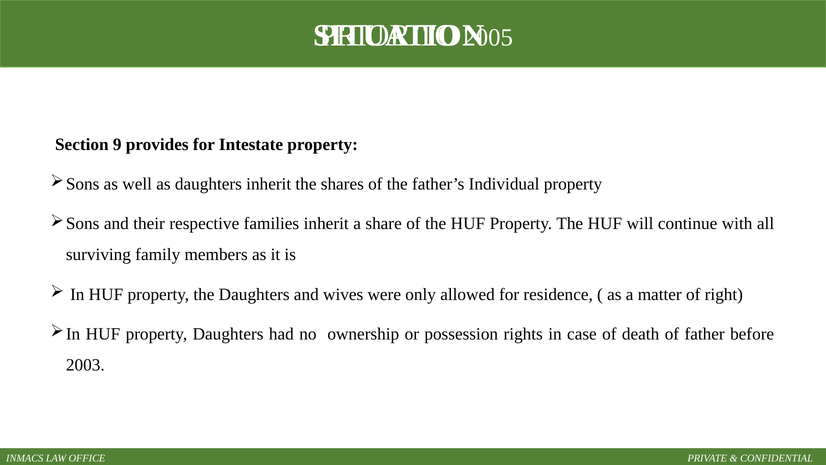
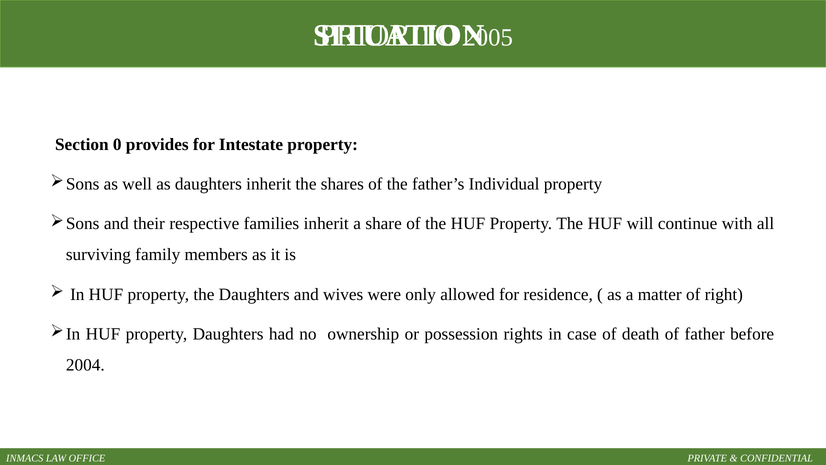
9: 9 -> 0
2003: 2003 -> 2004
